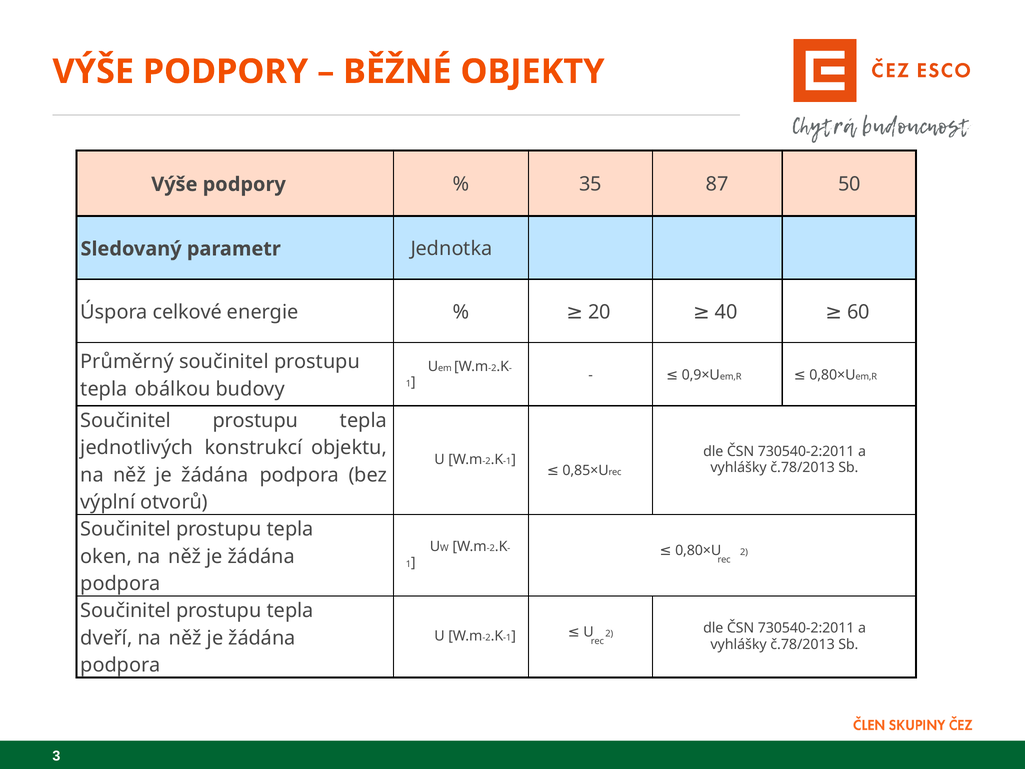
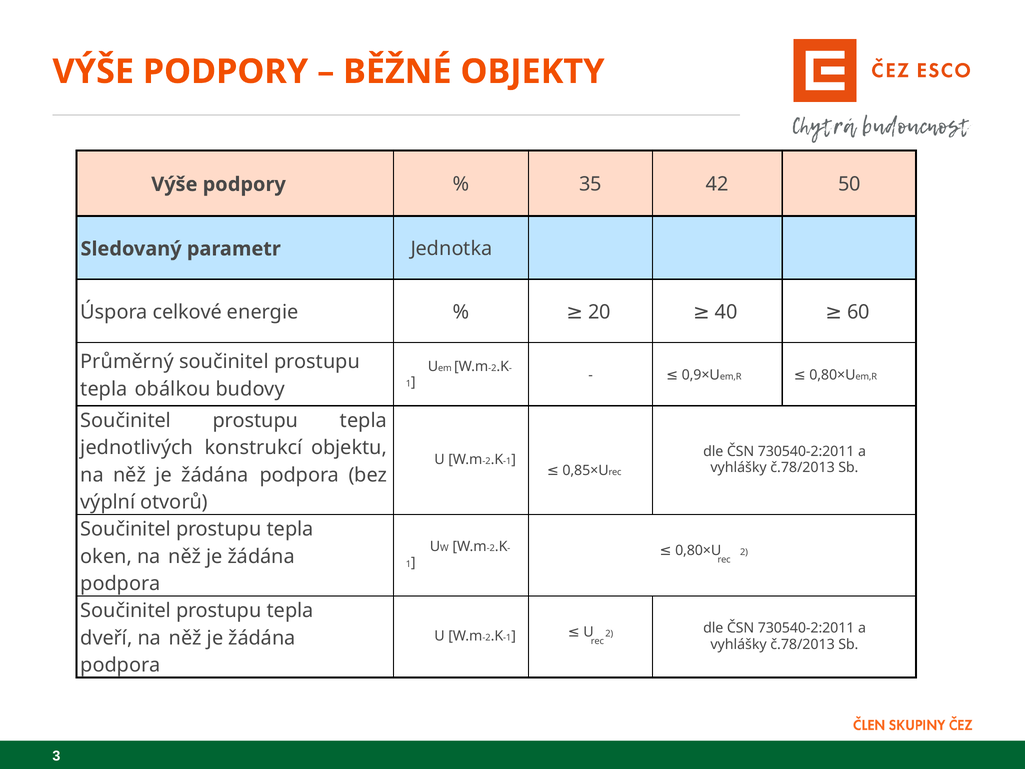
87: 87 -> 42
